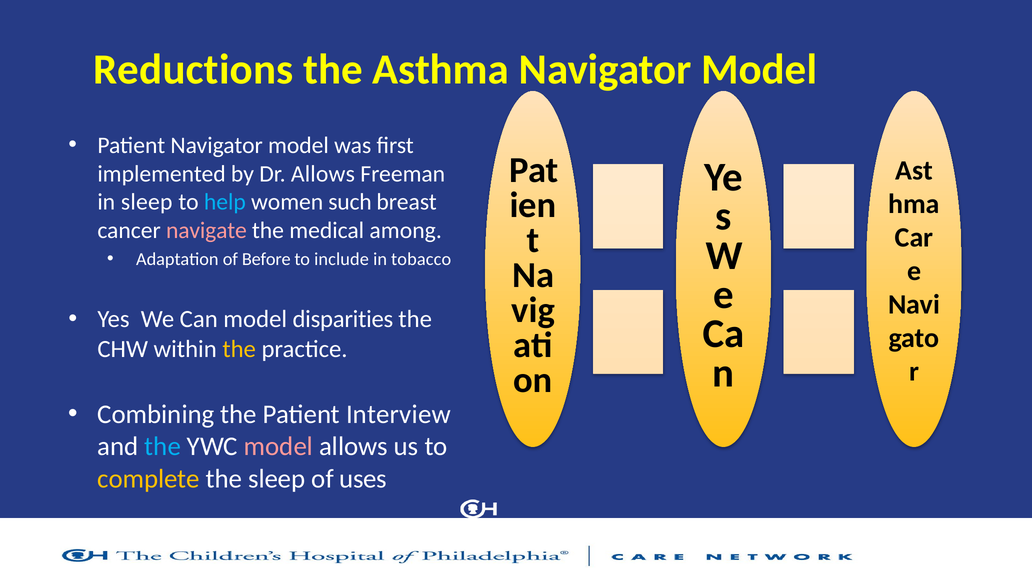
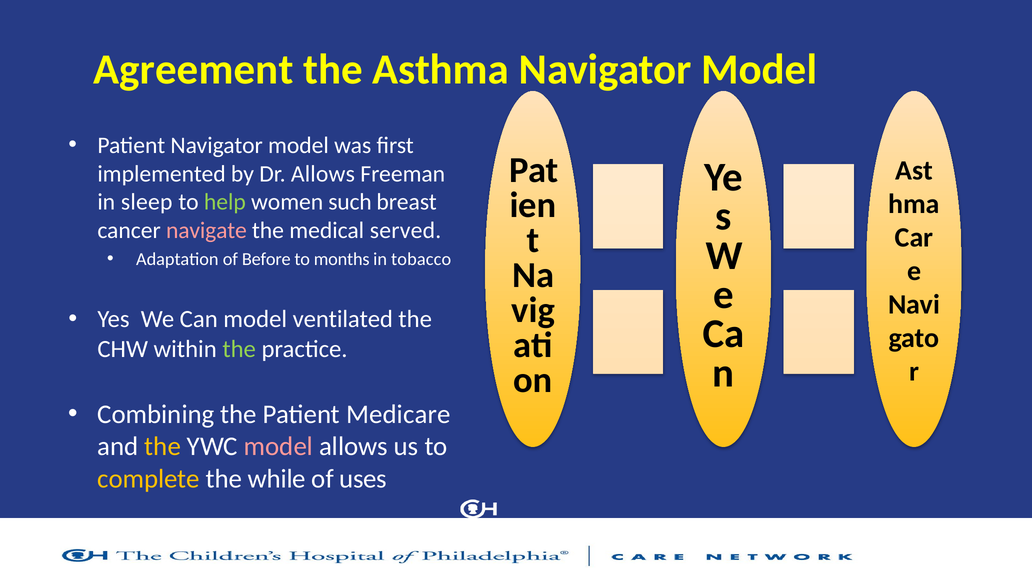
Reductions: Reductions -> Agreement
help colour: light blue -> light green
among: among -> served
include: include -> months
disparities: disparities -> ventilated
the at (239, 349) colour: yellow -> light green
Interview: Interview -> Medicare
the at (163, 447) colour: light blue -> yellow
the sleep: sleep -> while
